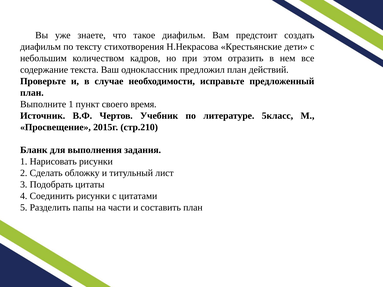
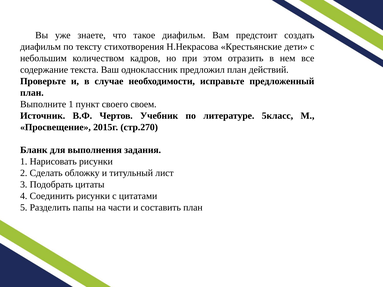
время: время -> своем
стр.210: стр.210 -> стр.270
